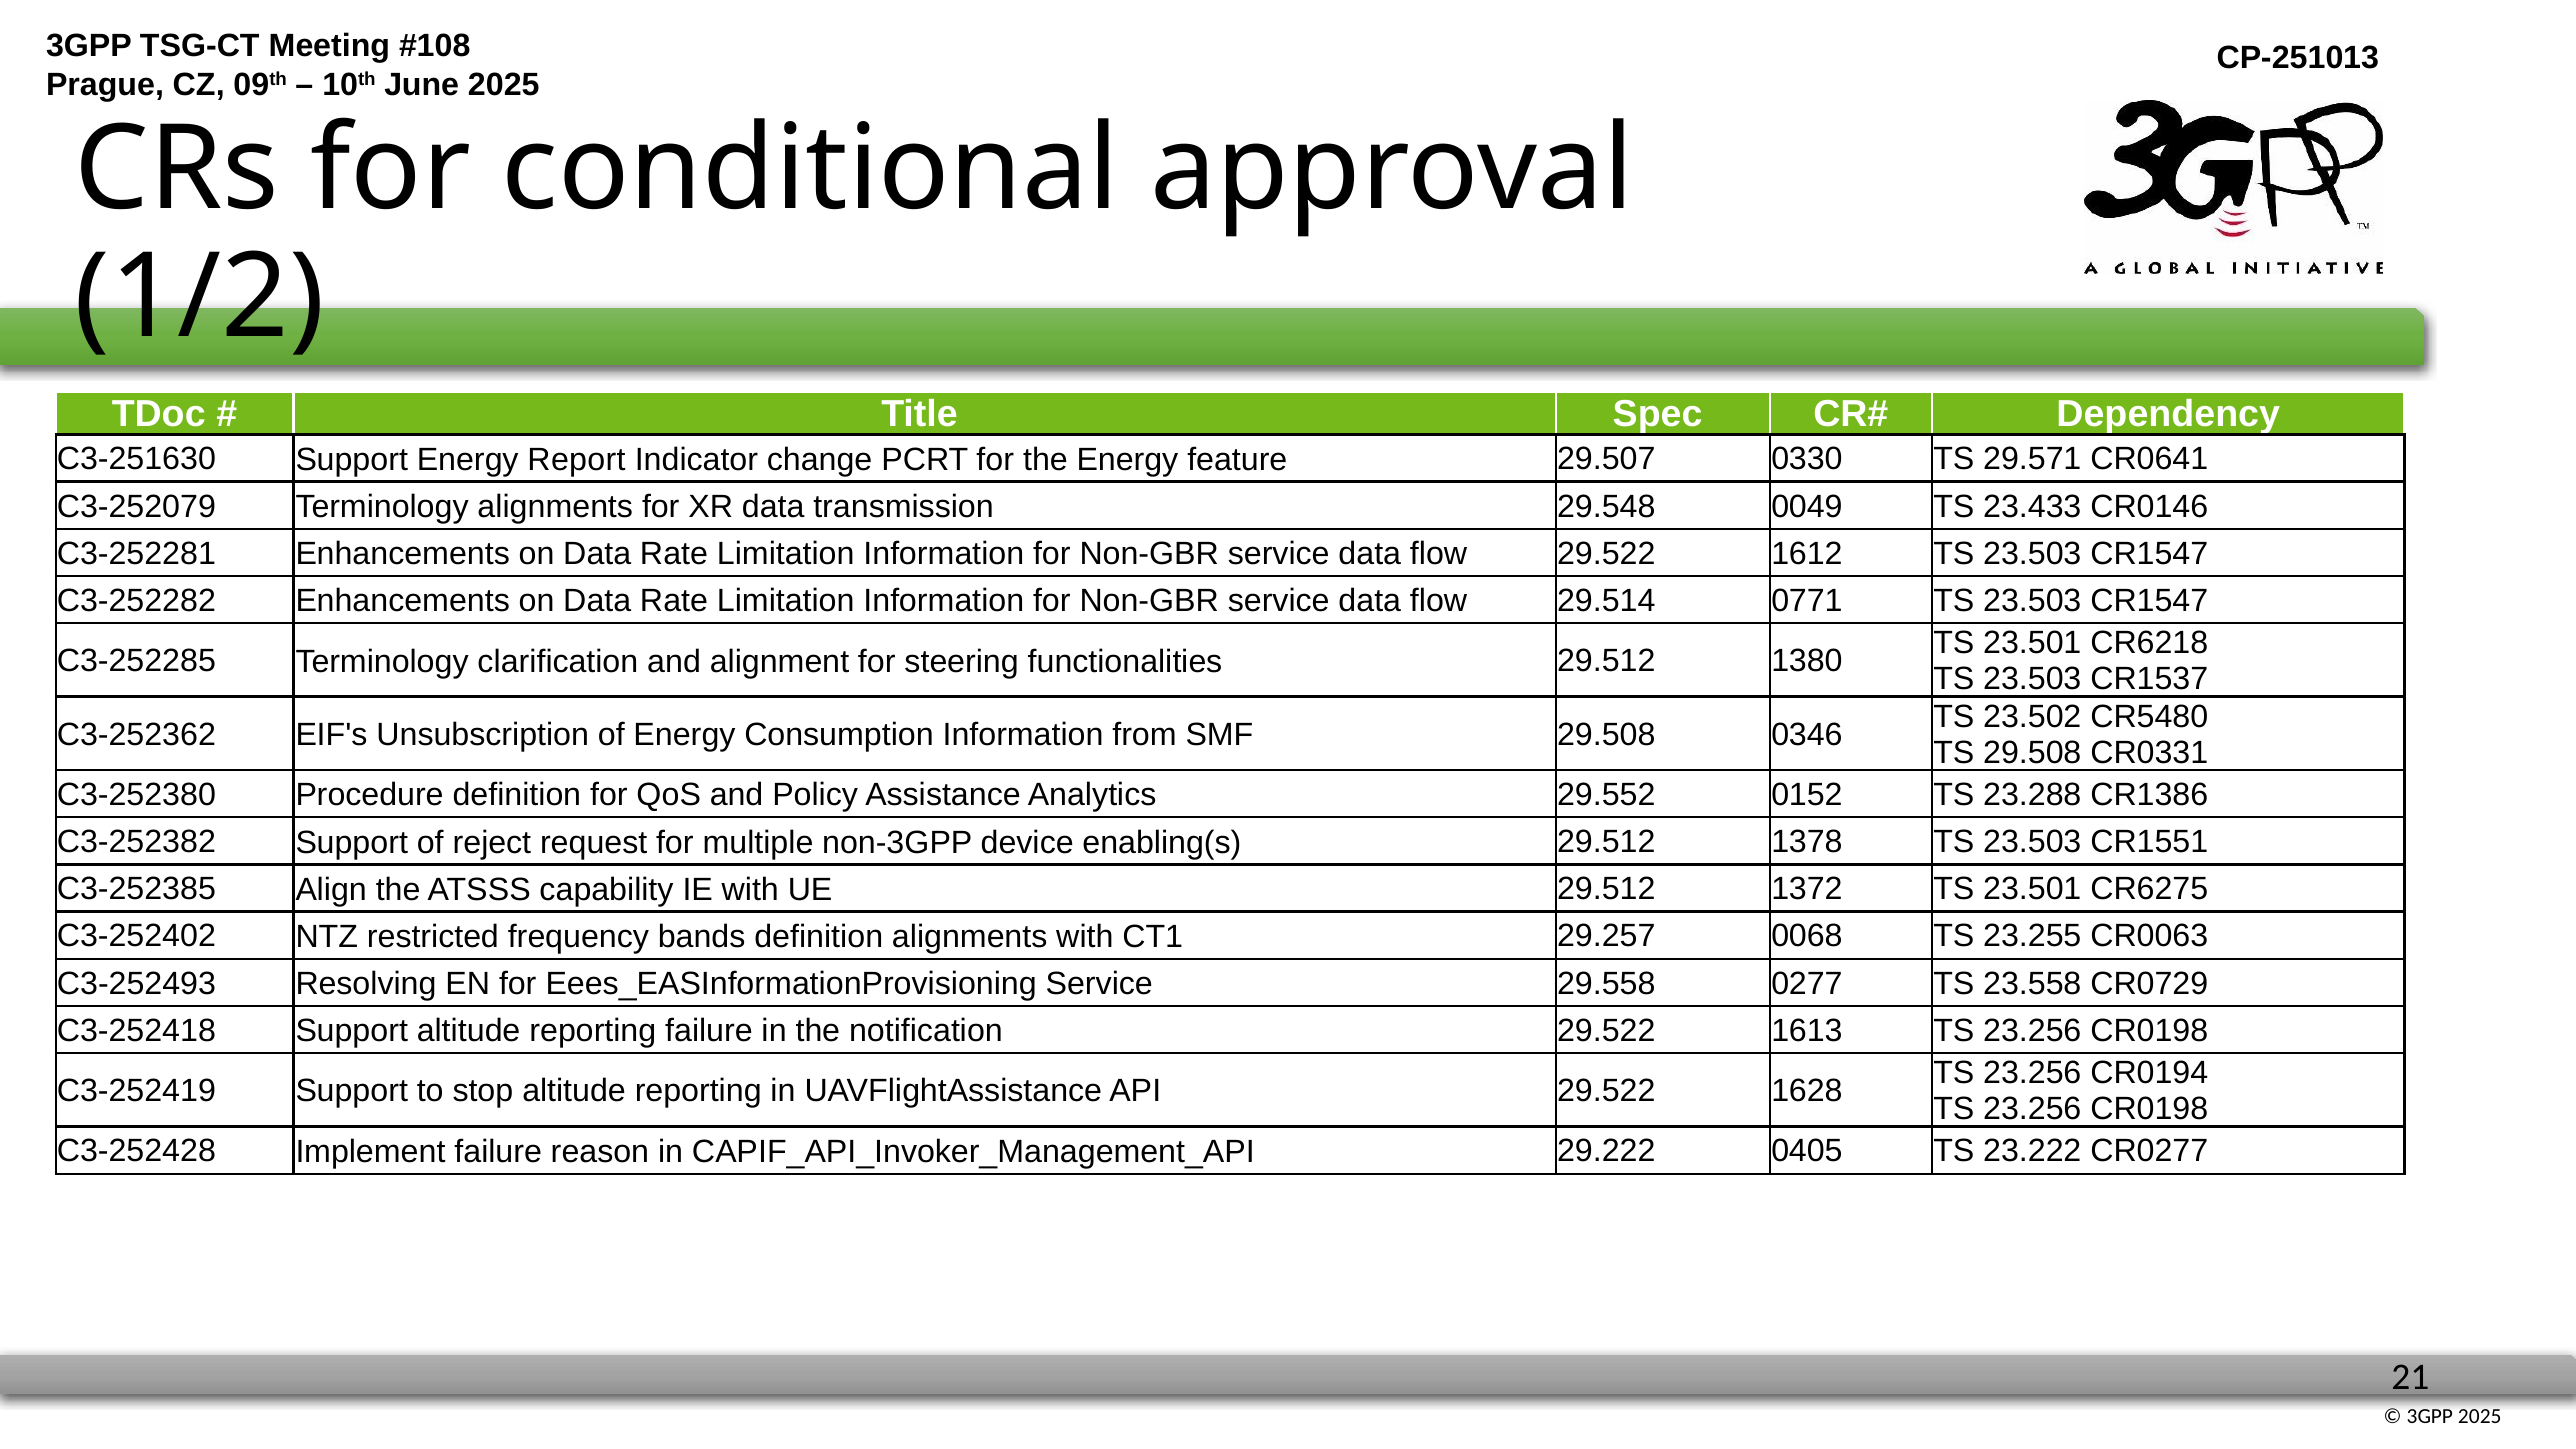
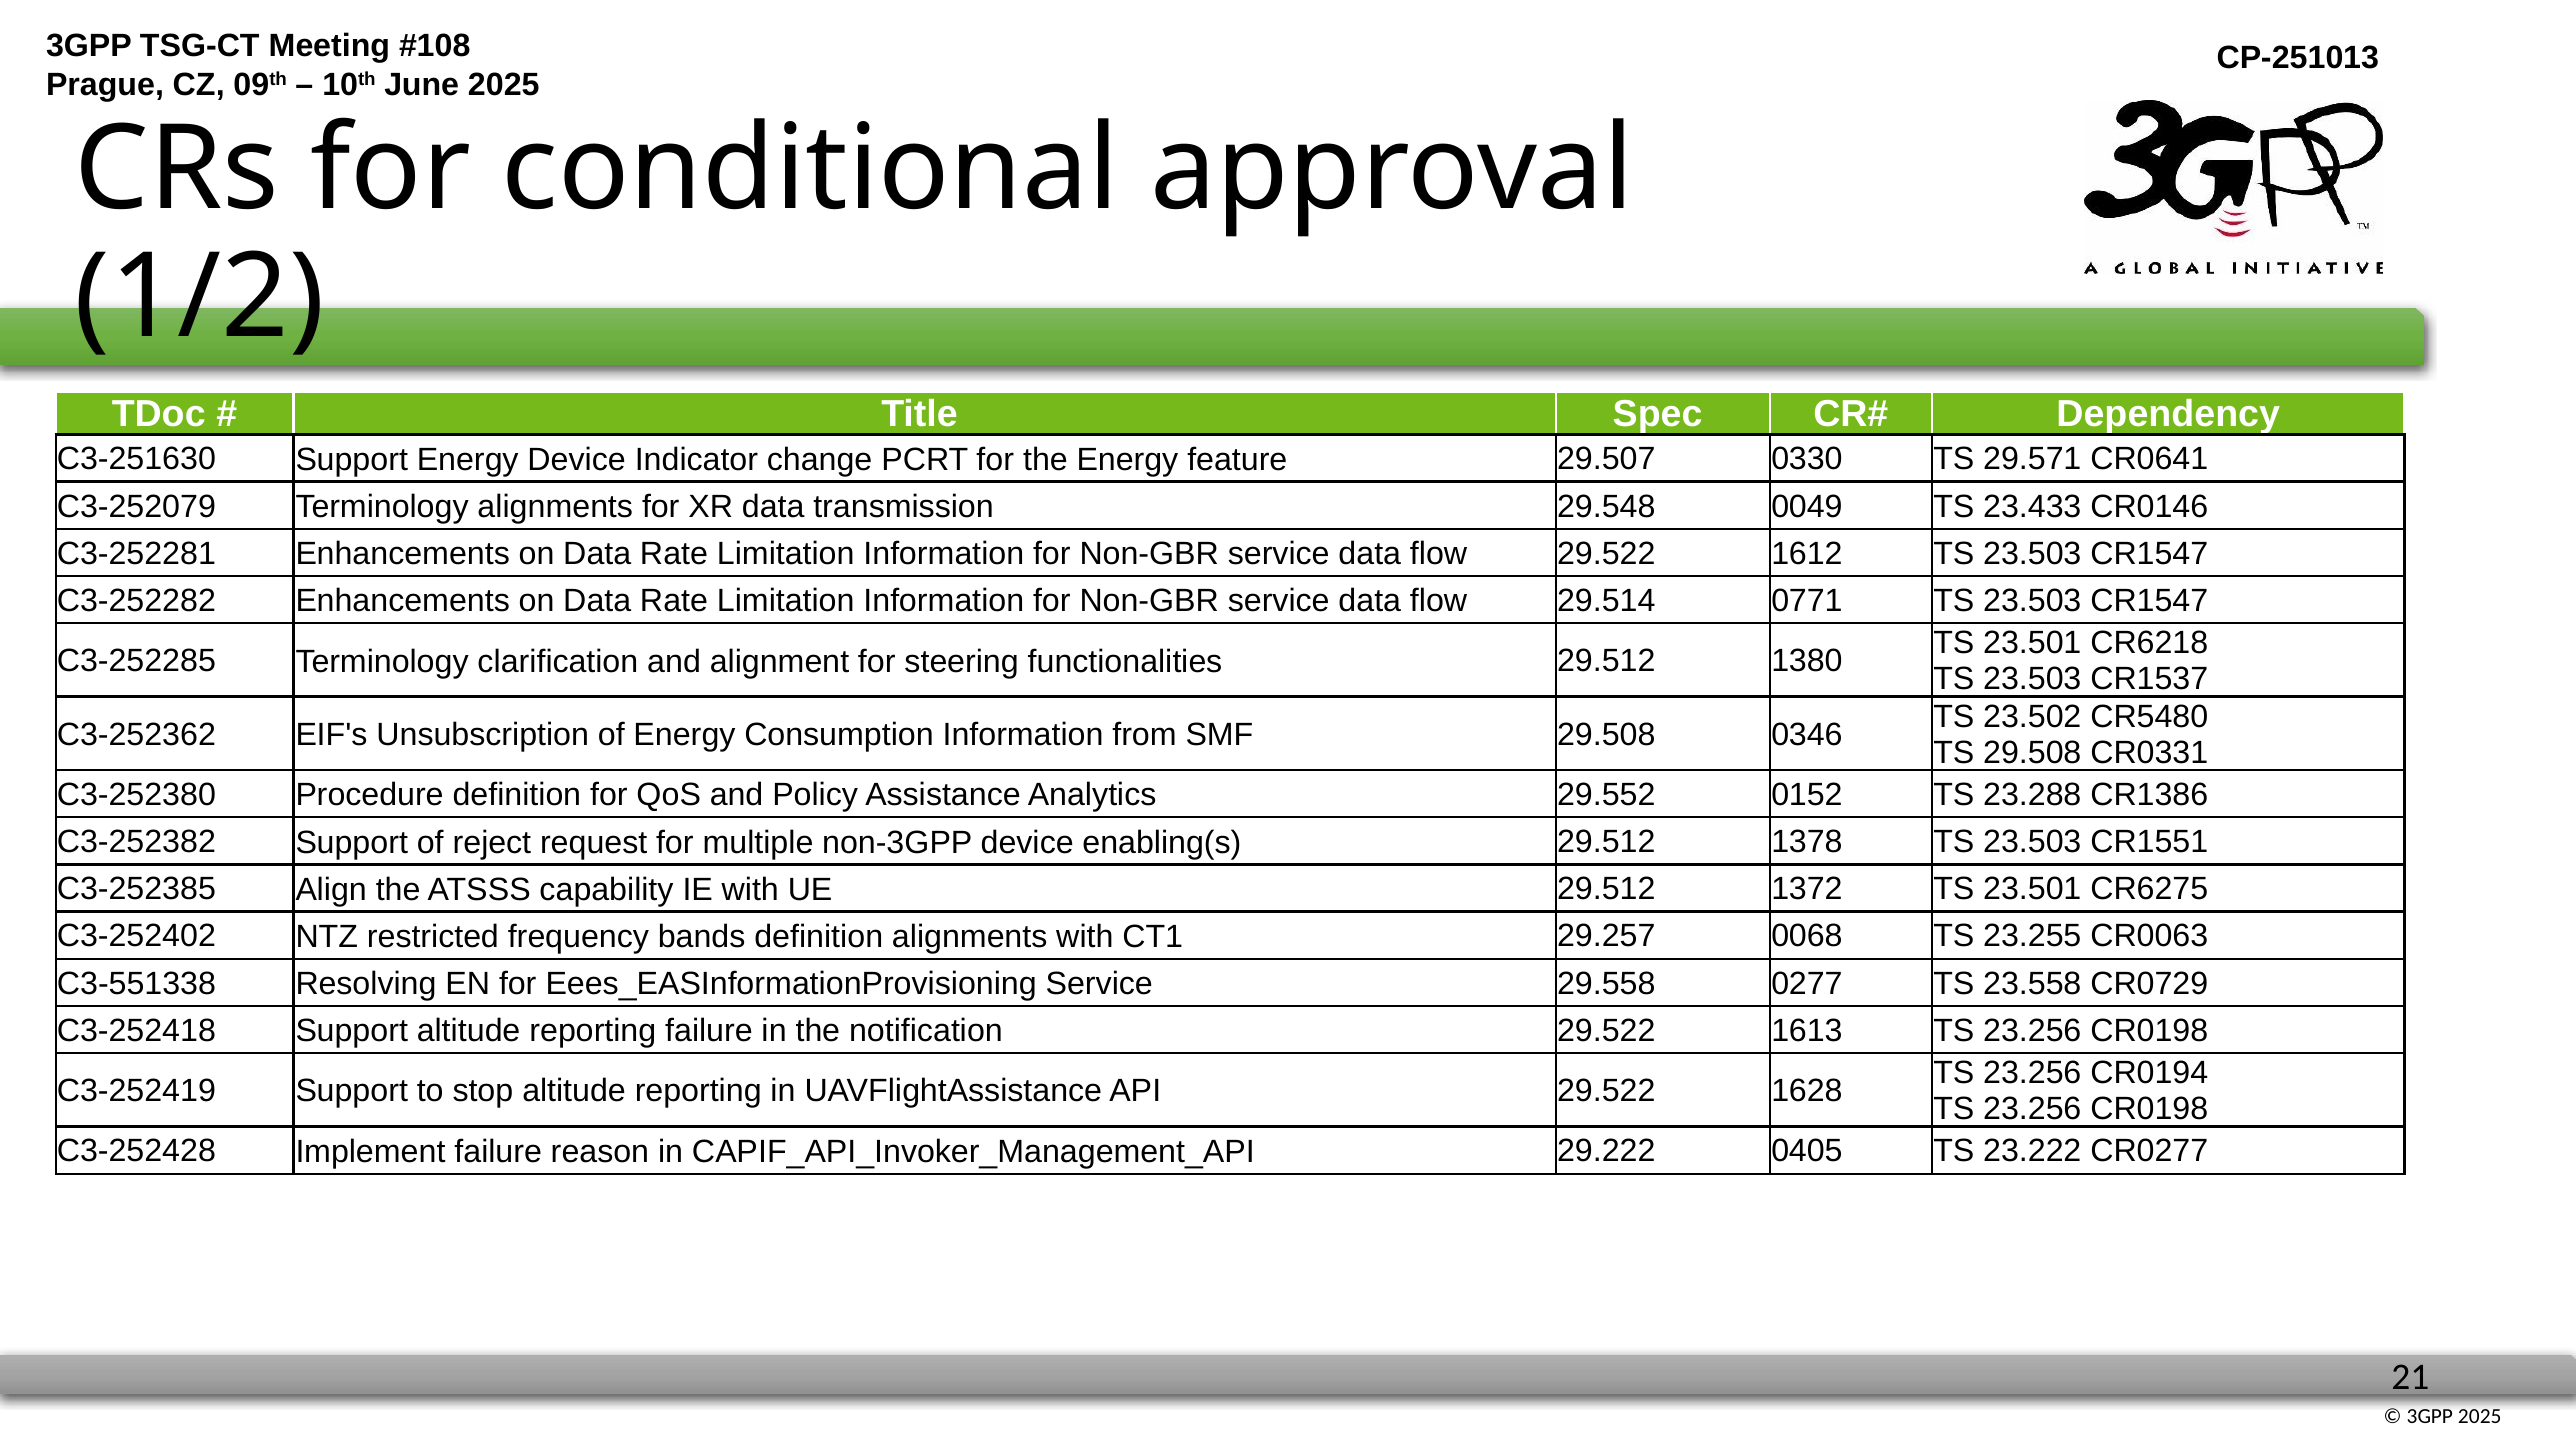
Energy Report: Report -> Device
C3-252493: C3-252493 -> C3-551338
